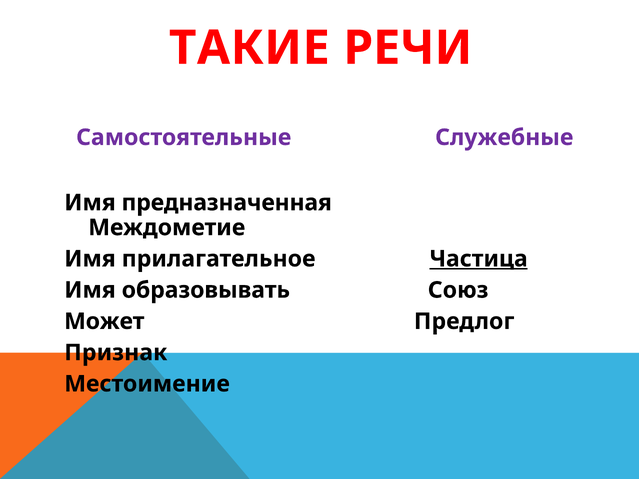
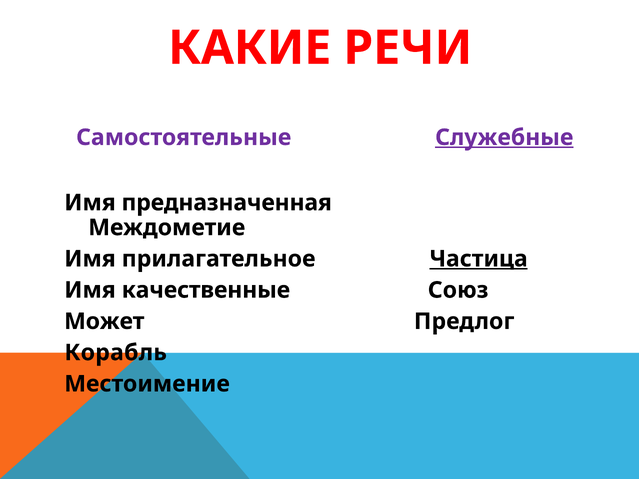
ТАКИЕ: ТАКИЕ -> КАКИЕ
Служебные underline: none -> present
образовывать: образовывать -> качественные
Признак: Признак -> Корабль
